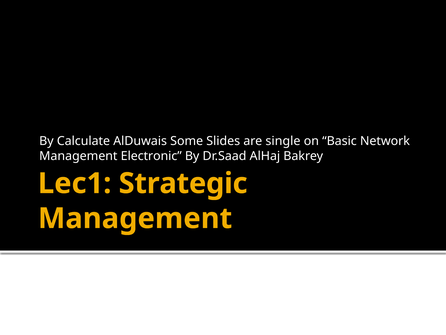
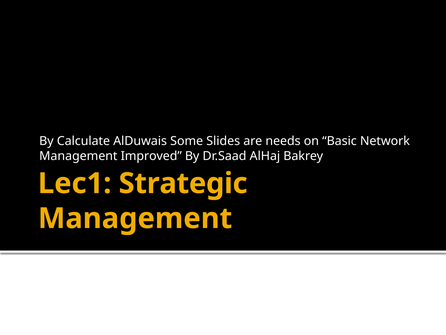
single: single -> needs
Electronic: Electronic -> Improved
